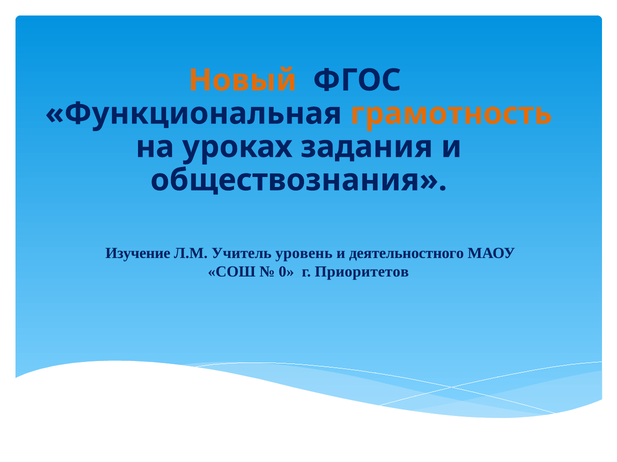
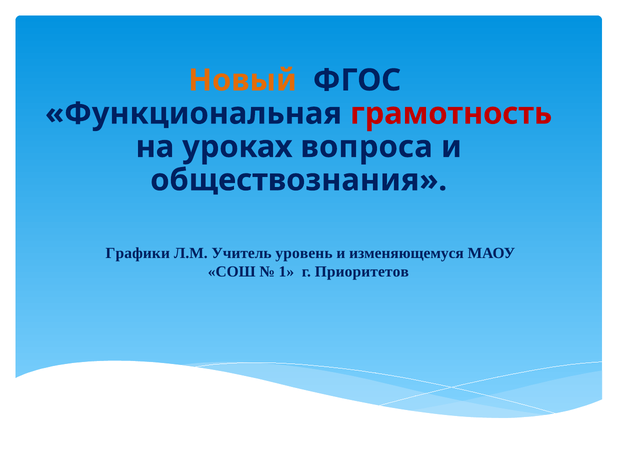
грамотность colour: orange -> red
задания: задания -> вопроса
Изучение: Изучение -> Графики
деятельностного: деятельностного -> изменяющемуся
0: 0 -> 1
